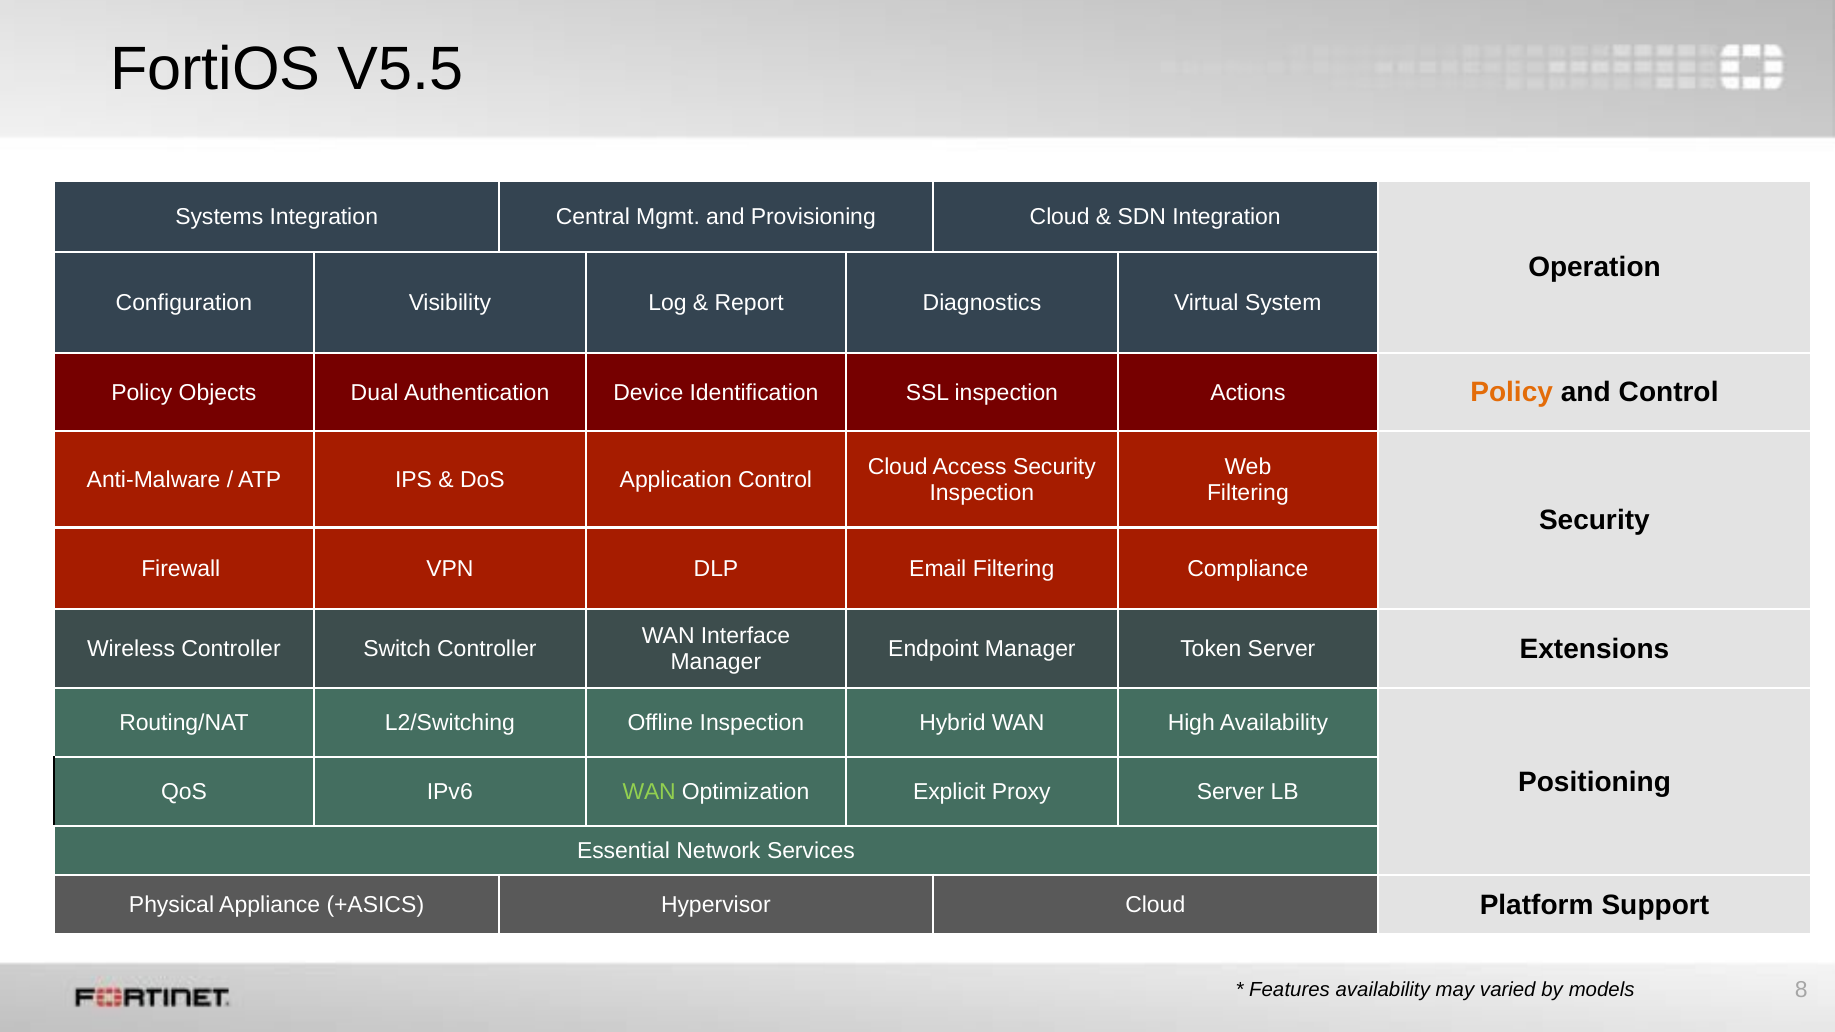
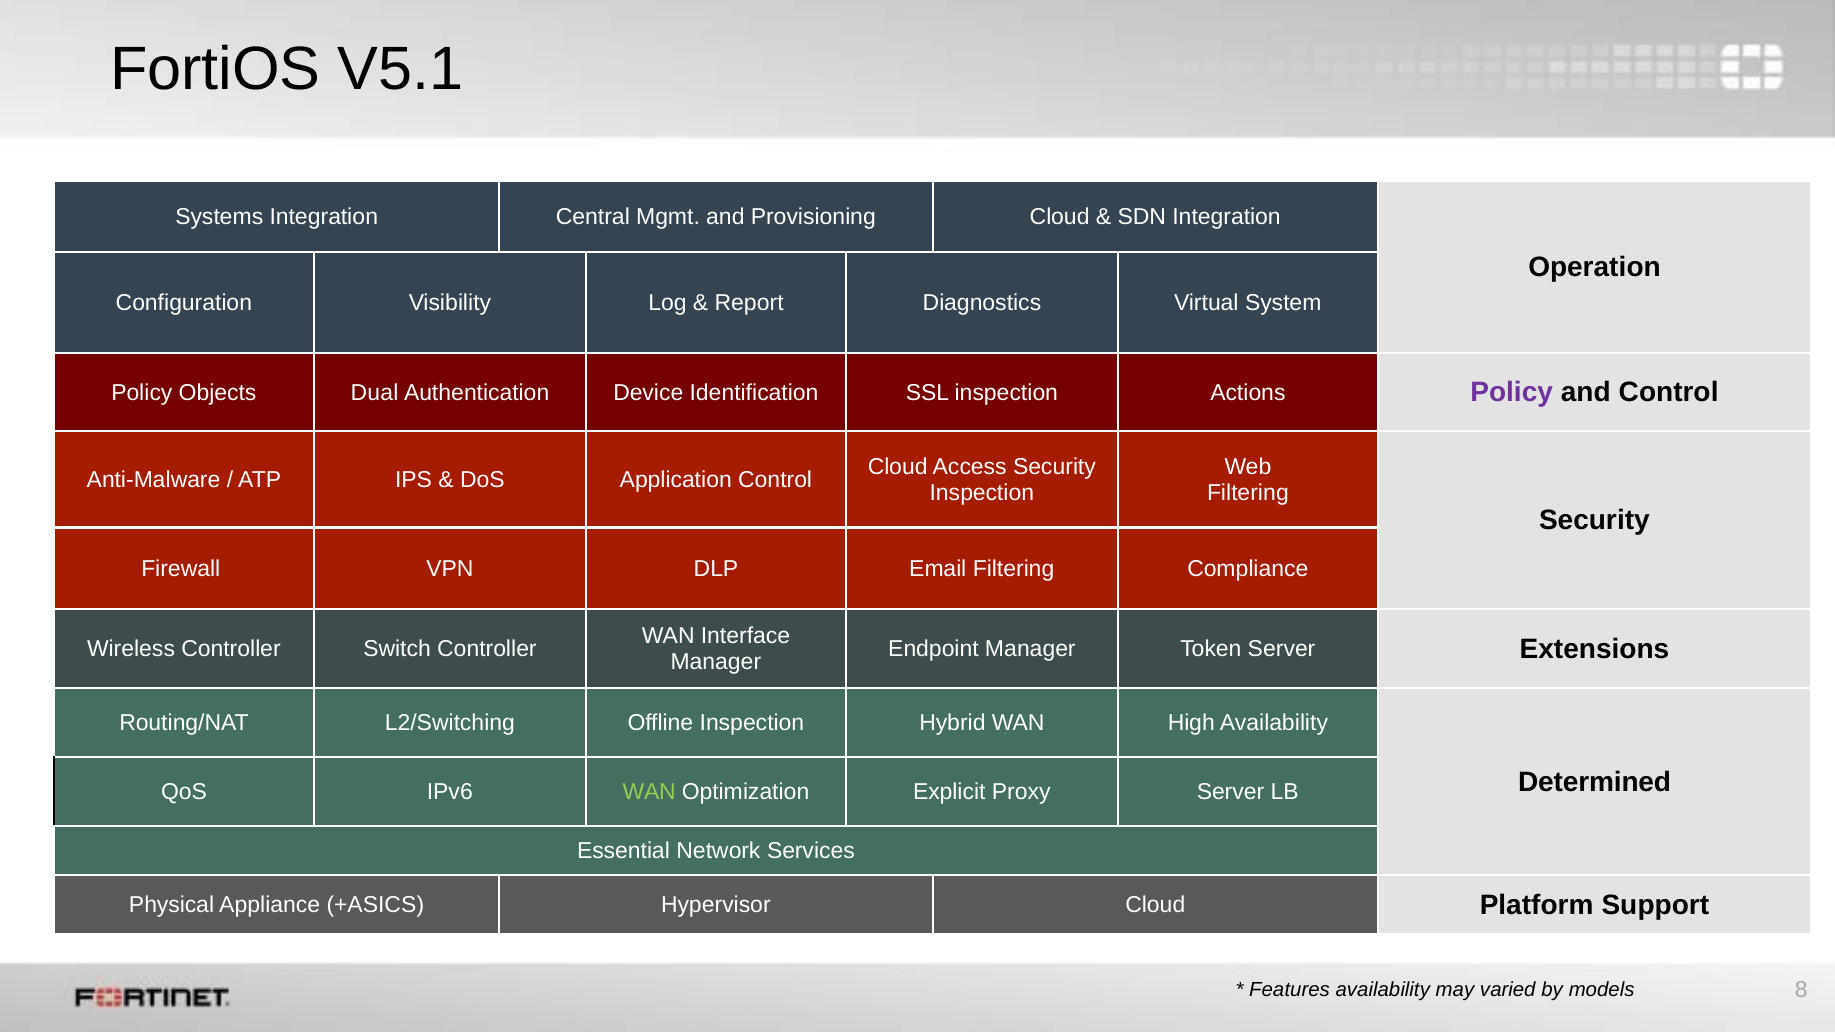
V5.5: V5.5 -> V5.1
Policy at (1512, 393) colour: orange -> purple
Positioning: Positioning -> Determined
